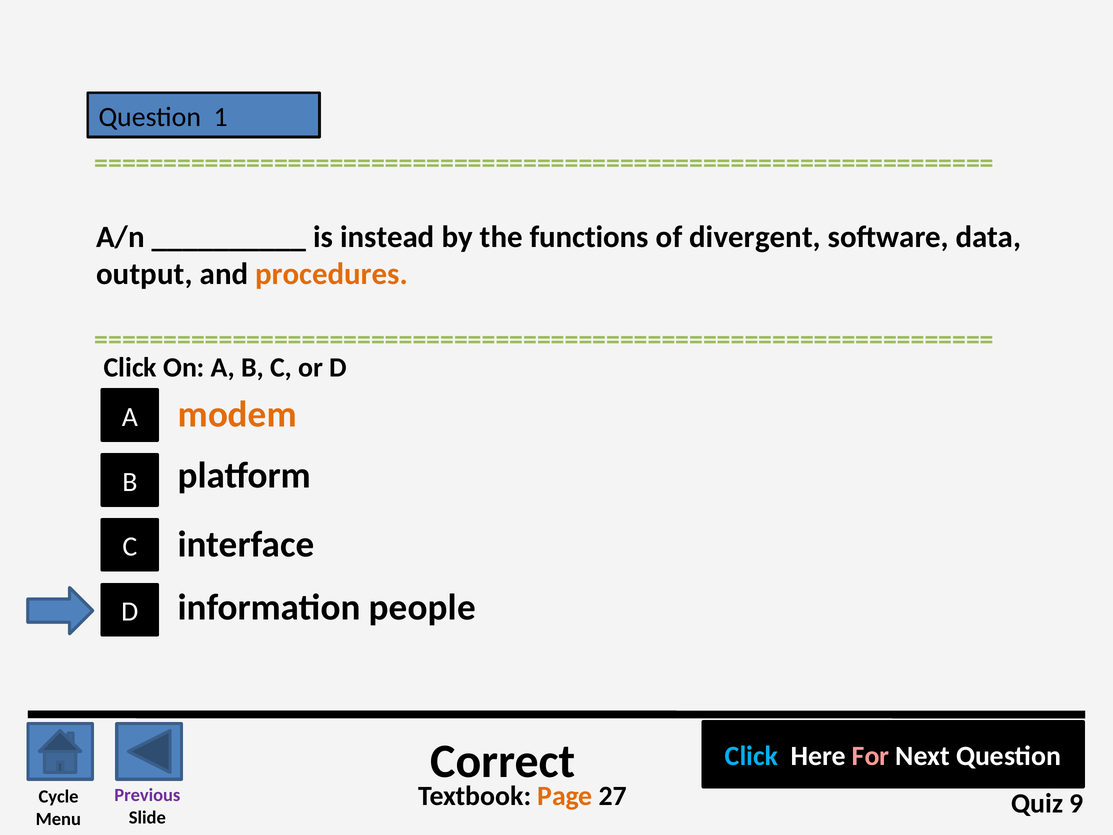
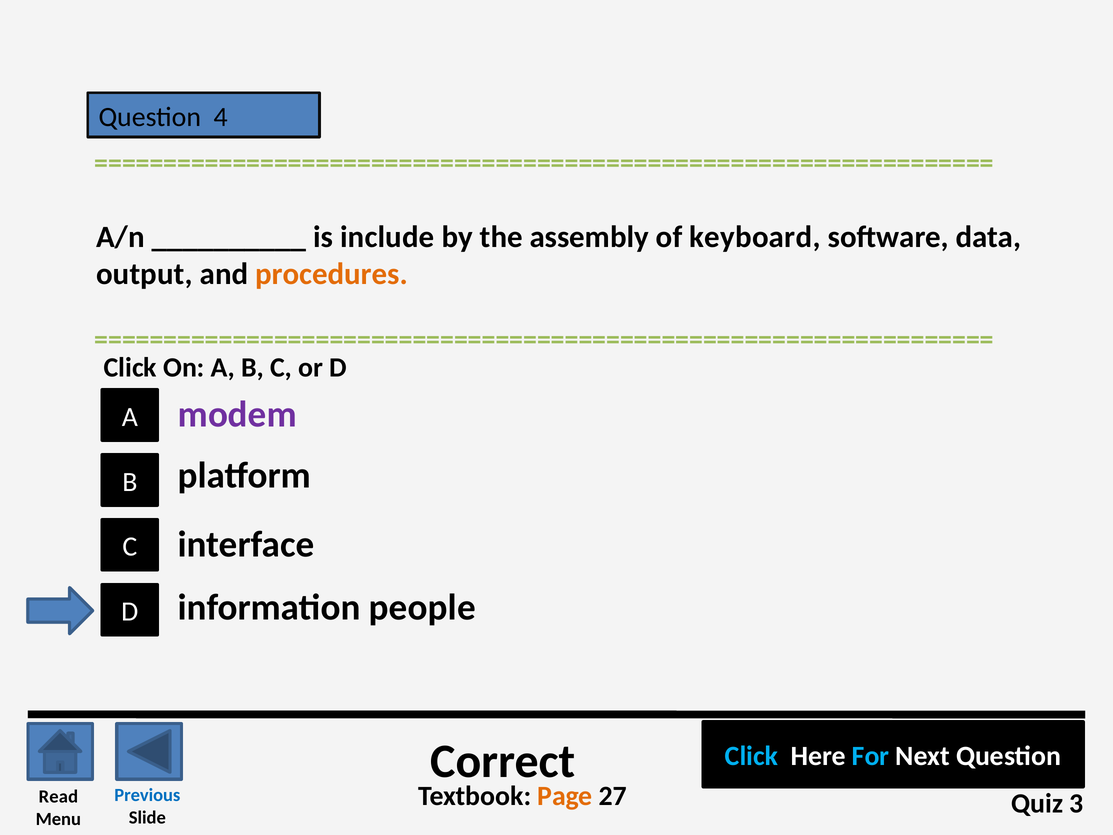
1: 1 -> 4
instead: instead -> include
functions: functions -> assembly
divergent: divergent -> keyboard
modem colour: orange -> purple
For colour: pink -> light blue
Previous colour: purple -> blue
Cycle: Cycle -> Read
9: 9 -> 3
